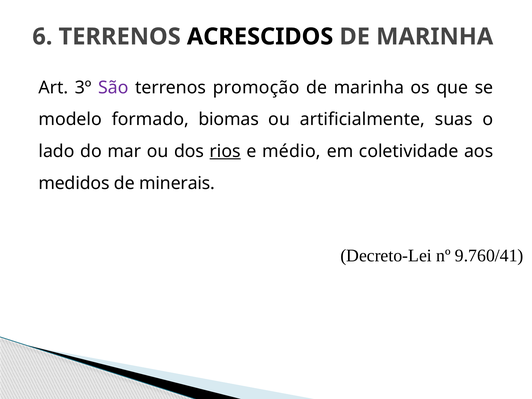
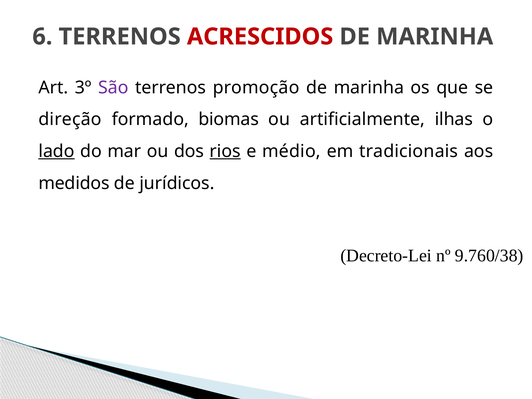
ACRESCIDOS colour: black -> red
modelo: modelo -> direção
suas: suas -> ilhas
lado underline: none -> present
coletividade: coletividade -> tradicionais
minerais: minerais -> jurídicos
9.760/41: 9.760/41 -> 9.760/38
